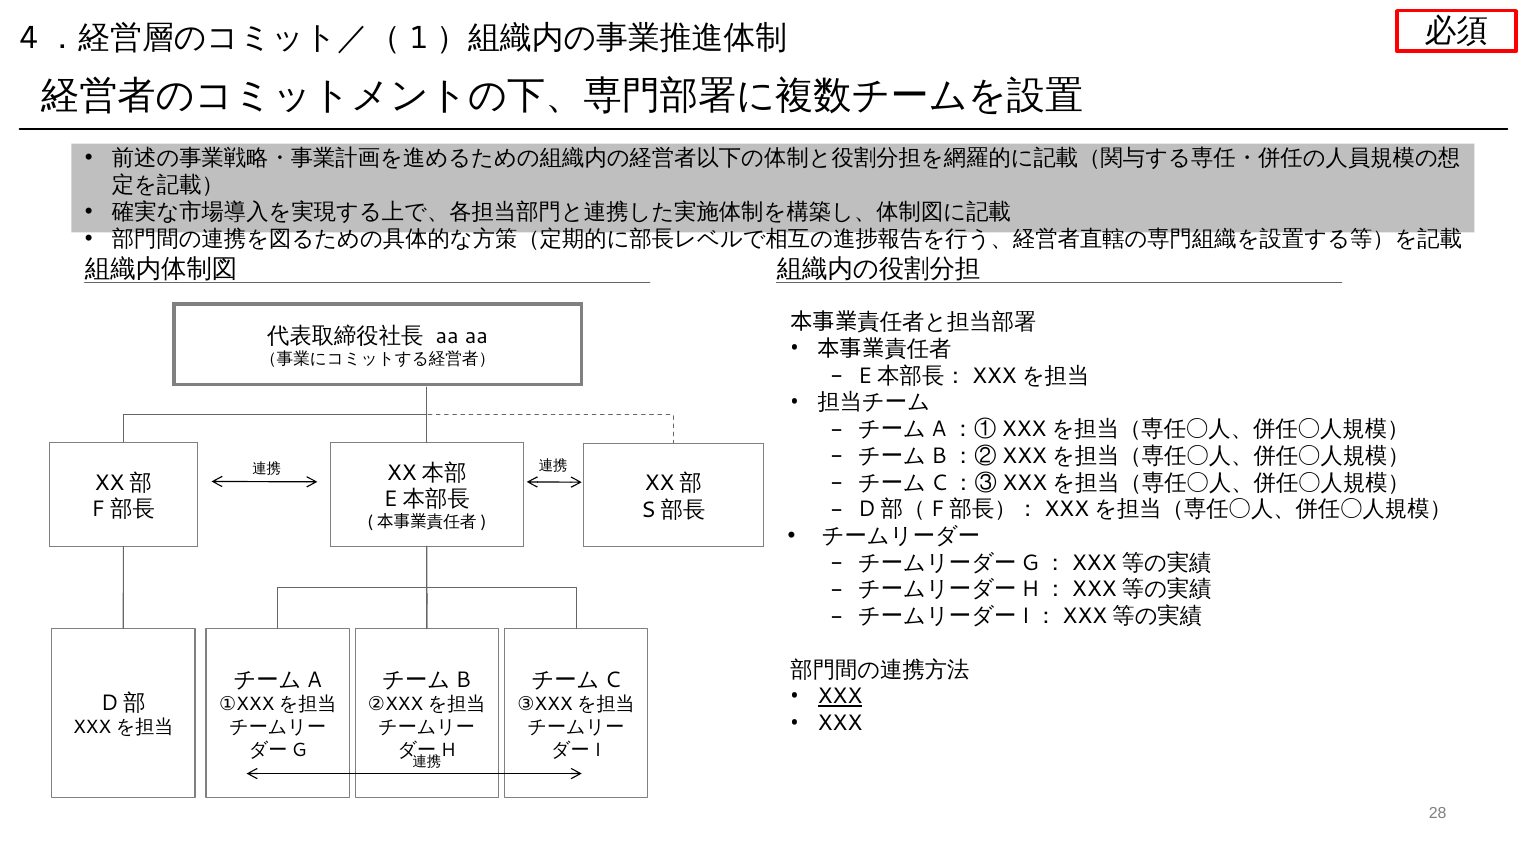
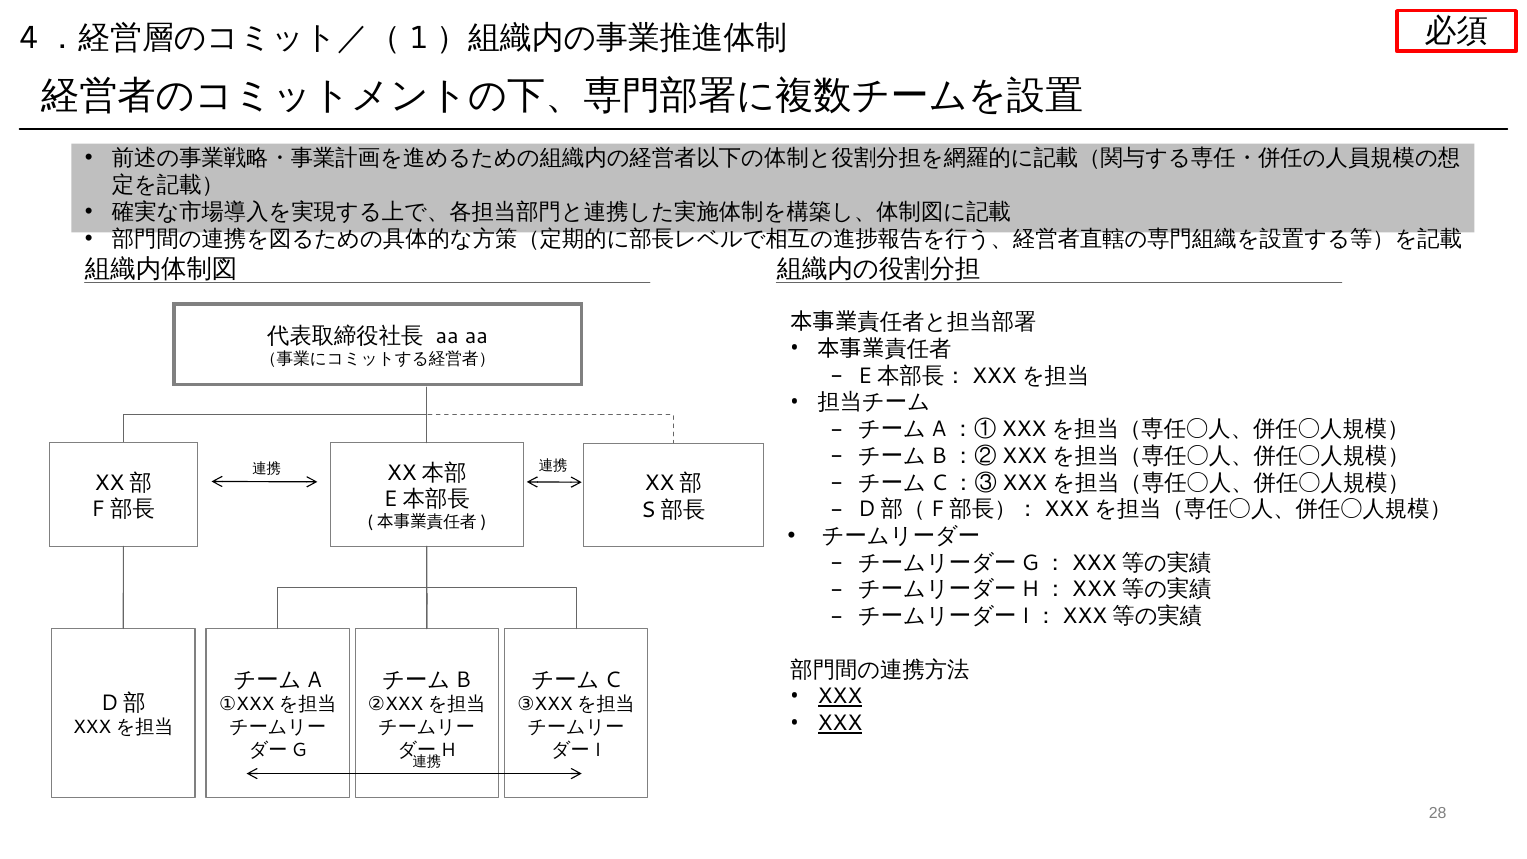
XXX at (840, 723) underline: none -> present
